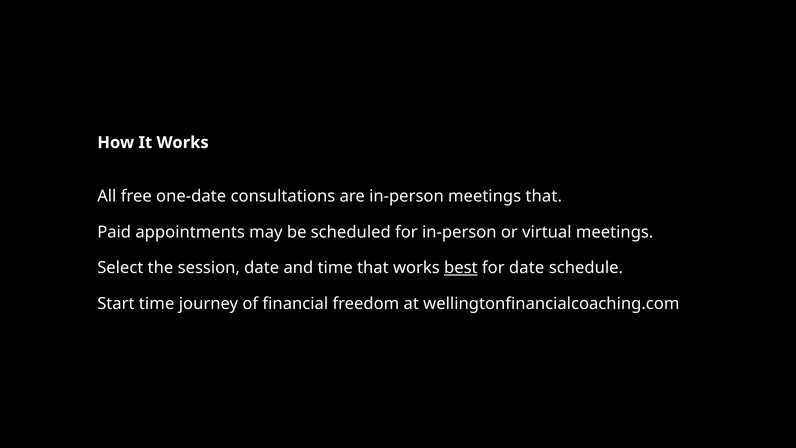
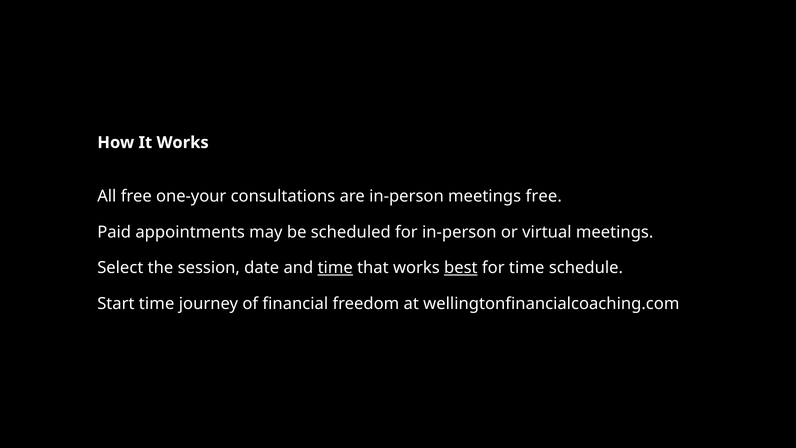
one-date: one-date -> one-your
meetings that: that -> free
time at (335, 268) underline: none -> present
for date: date -> time
